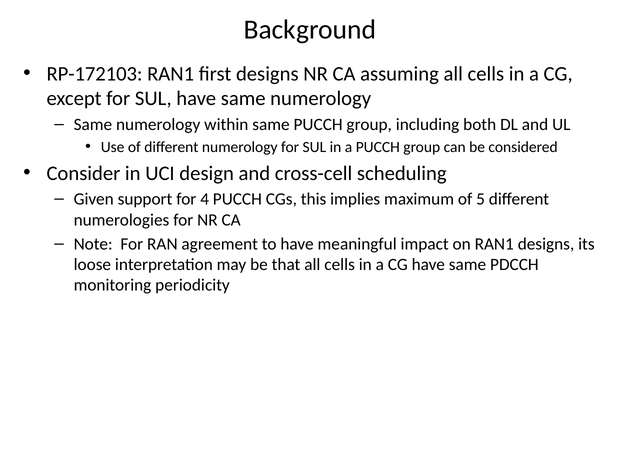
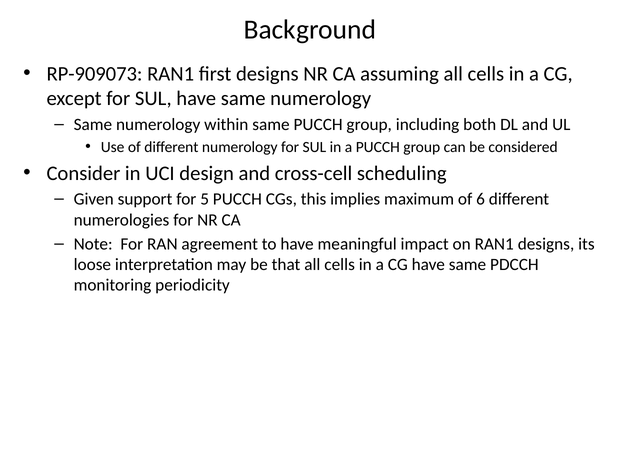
RP-172103: RP-172103 -> RP-909073
4: 4 -> 5
5: 5 -> 6
